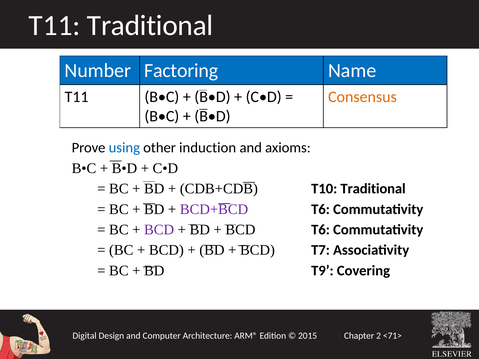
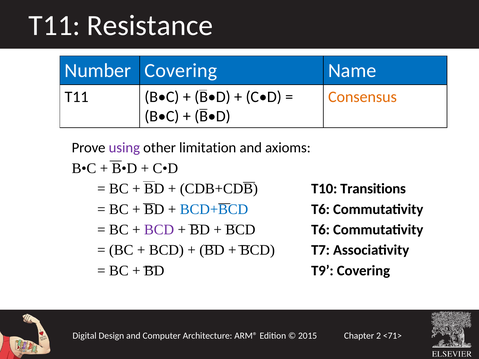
T11 Traditional: Traditional -> Resistance
Number Factoring: Factoring -> Covering
using colour: blue -> purple
induction: induction -> limitation
T10 Traditional: Traditional -> Transitions
BCD+BCD colour: purple -> blue
